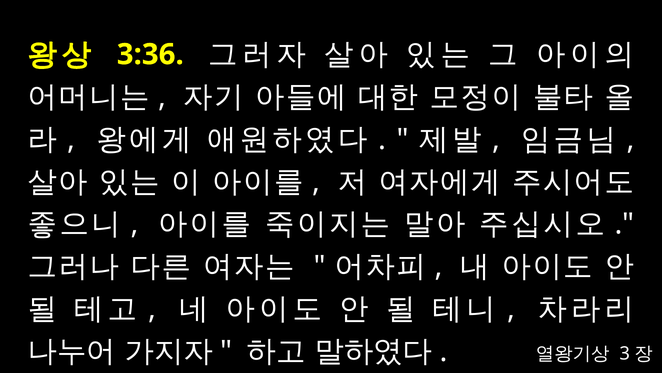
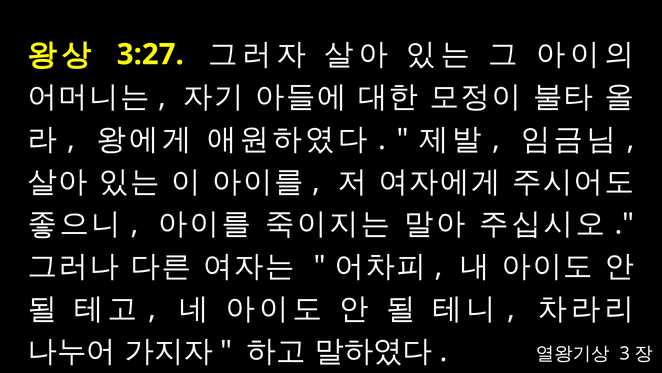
3:36: 3:36 -> 3:27
